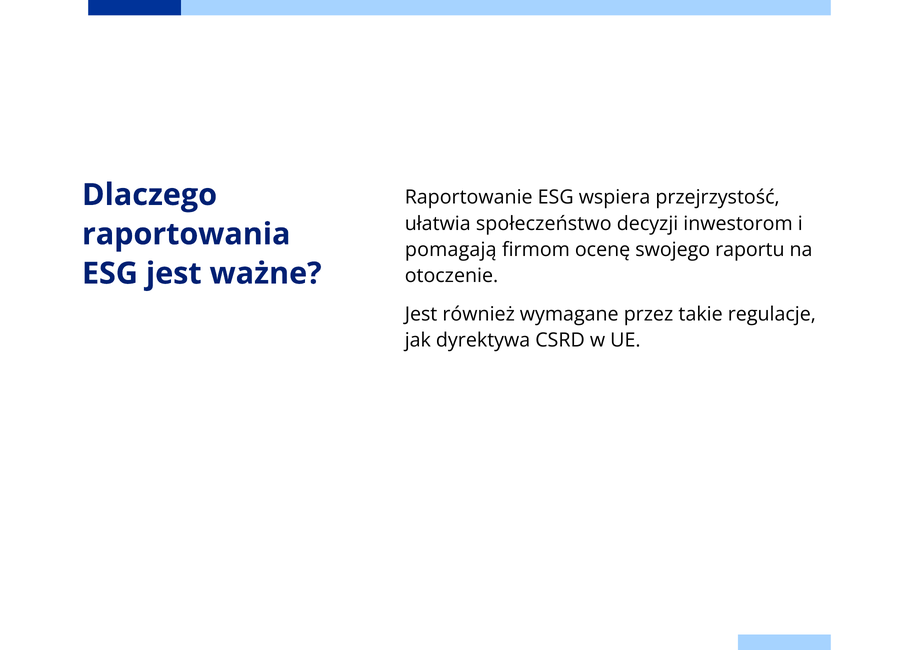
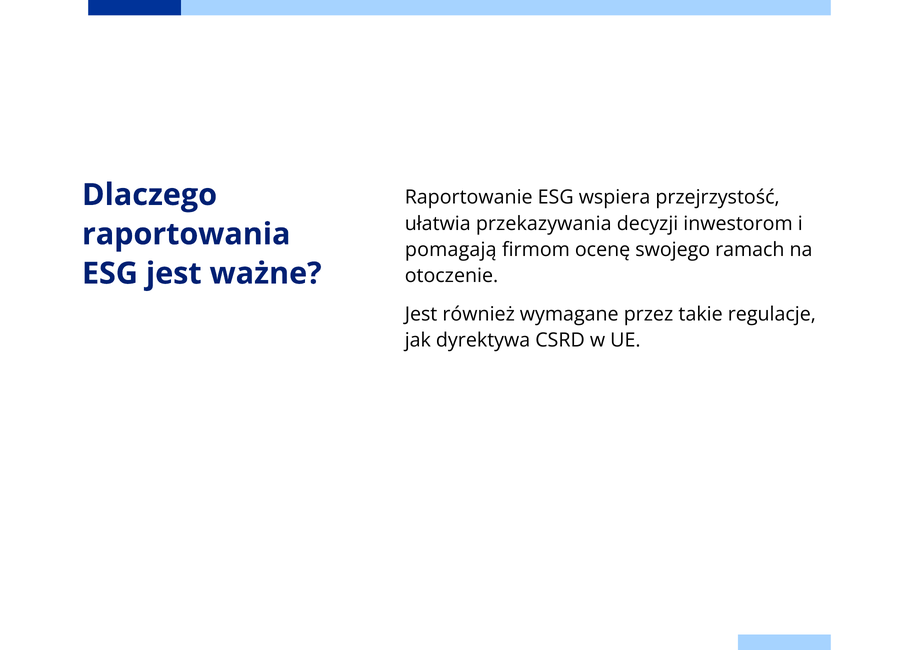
społeczeństwo: społeczeństwo -> przekazywania
raportu: raportu -> ramach
